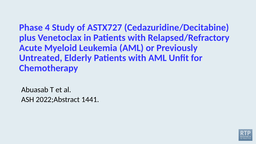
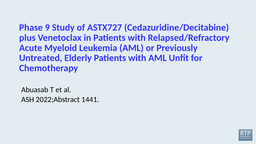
4: 4 -> 9
